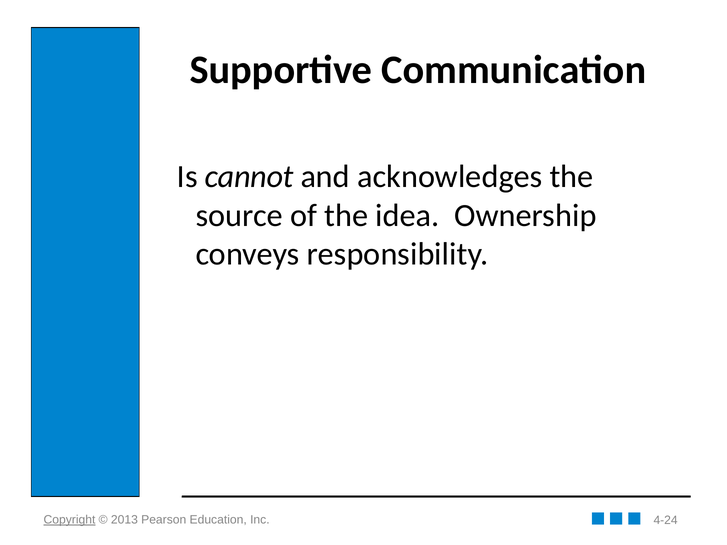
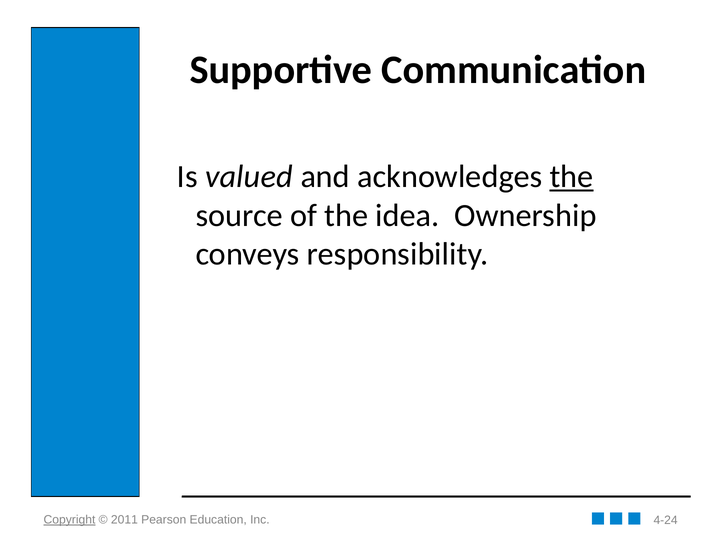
cannot: cannot -> valued
the at (571, 177) underline: none -> present
2013: 2013 -> 2011
